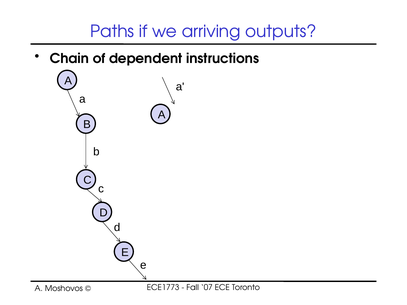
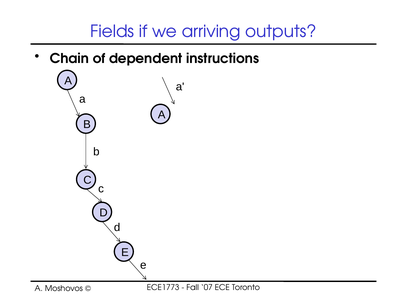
Paths: Paths -> Fields
